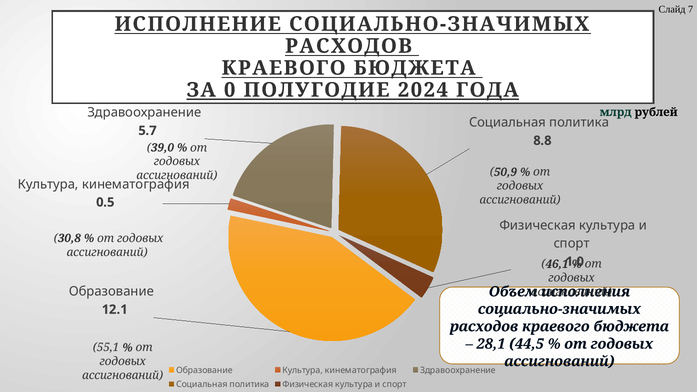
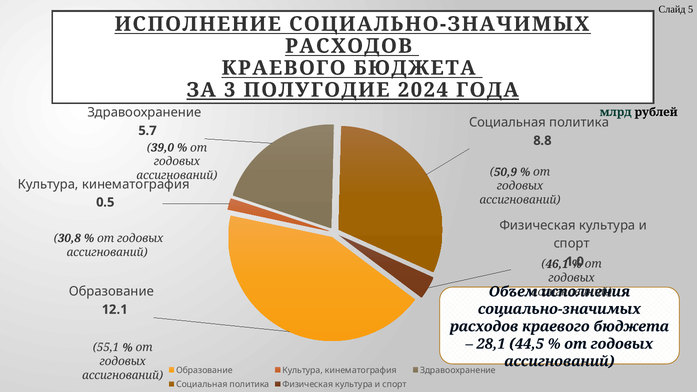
7: 7 -> 5
0: 0 -> 3
